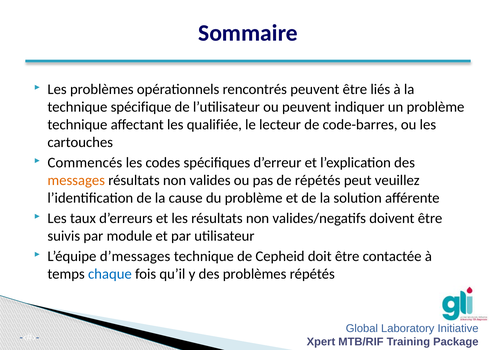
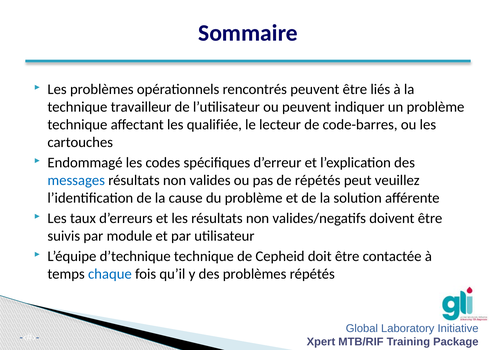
spécifique: spécifique -> travailleur
Commencés: Commencés -> Endommagé
messages colour: orange -> blue
d’messages: d’messages -> d’technique
